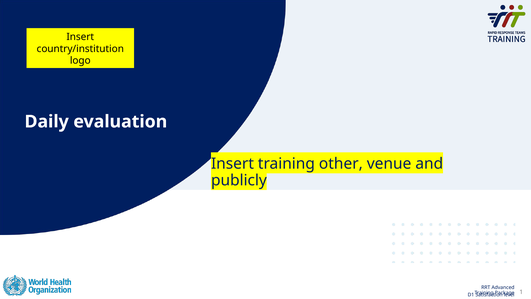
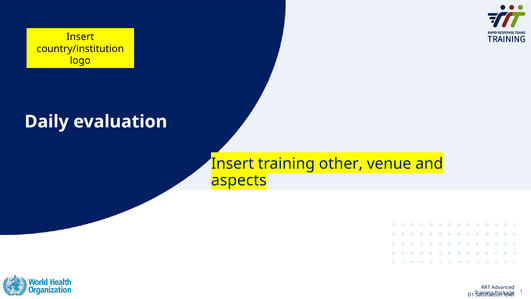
publicly: publicly -> aspects
